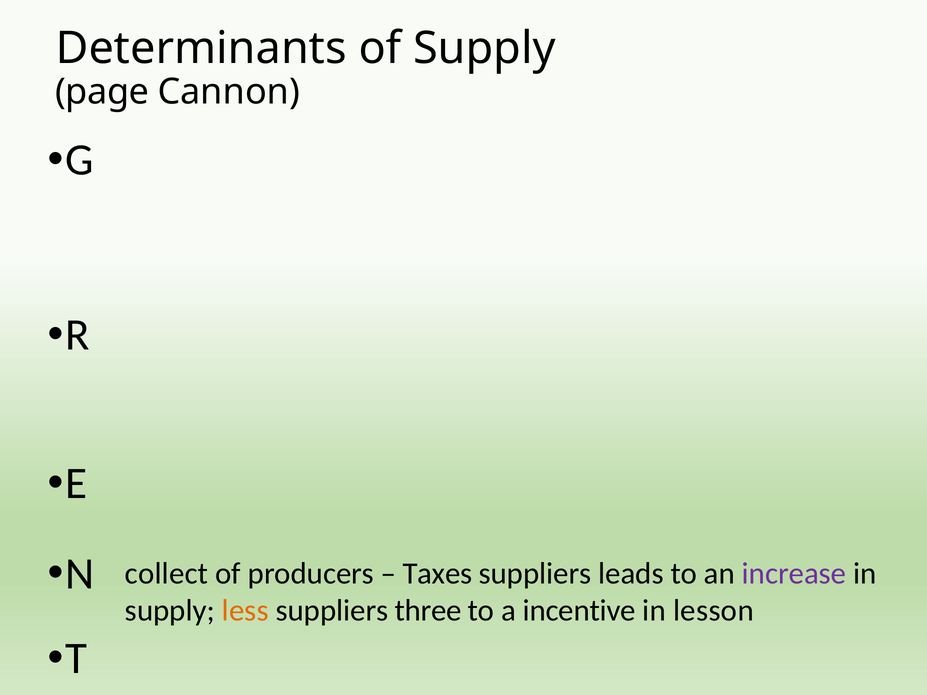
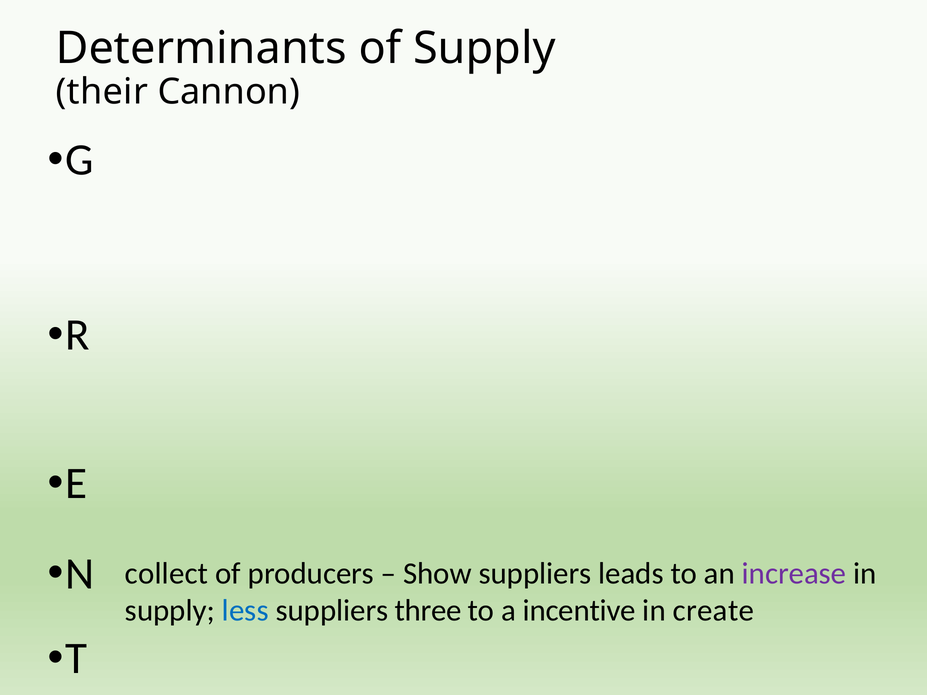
page: page -> their
Taxes: Taxes -> Show
less colour: orange -> blue
lesson: lesson -> create
